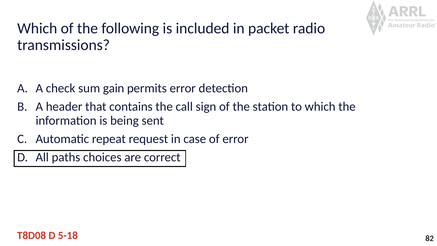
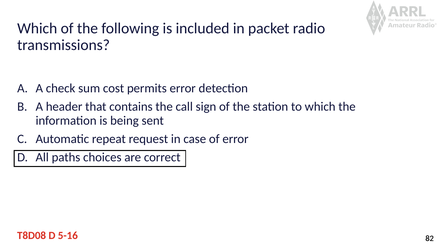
gain: gain -> cost
5-18: 5-18 -> 5-16
